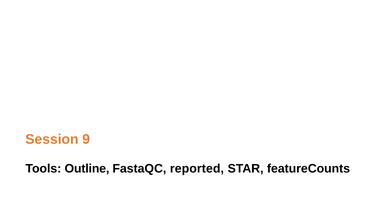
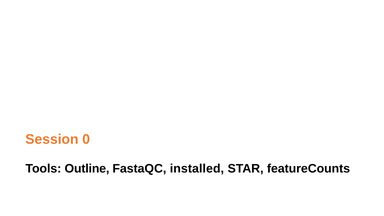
9: 9 -> 0
reported: reported -> installed
